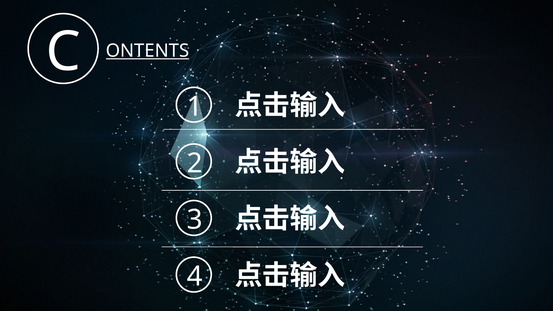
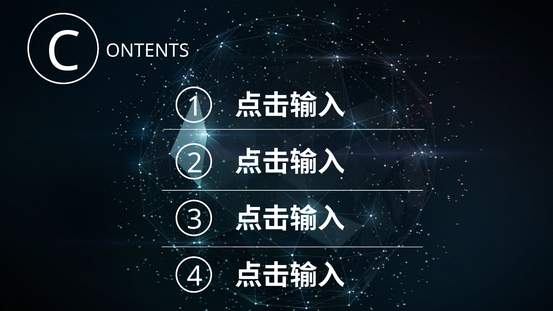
ONTENTS underline: present -> none
